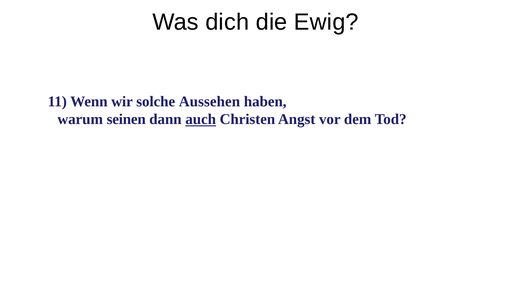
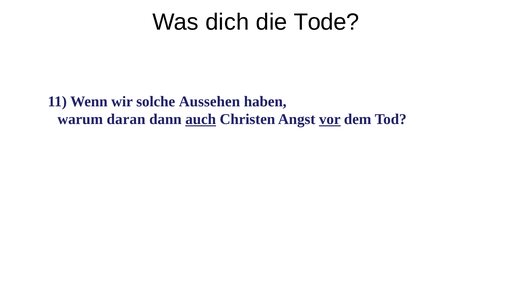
Ewig: Ewig -> Tode
seinen: seinen -> daran
vor underline: none -> present
